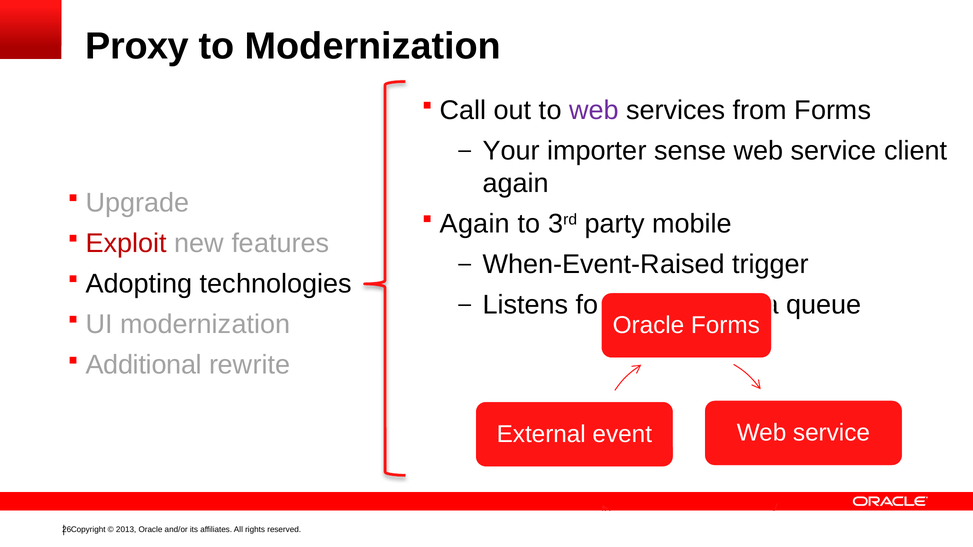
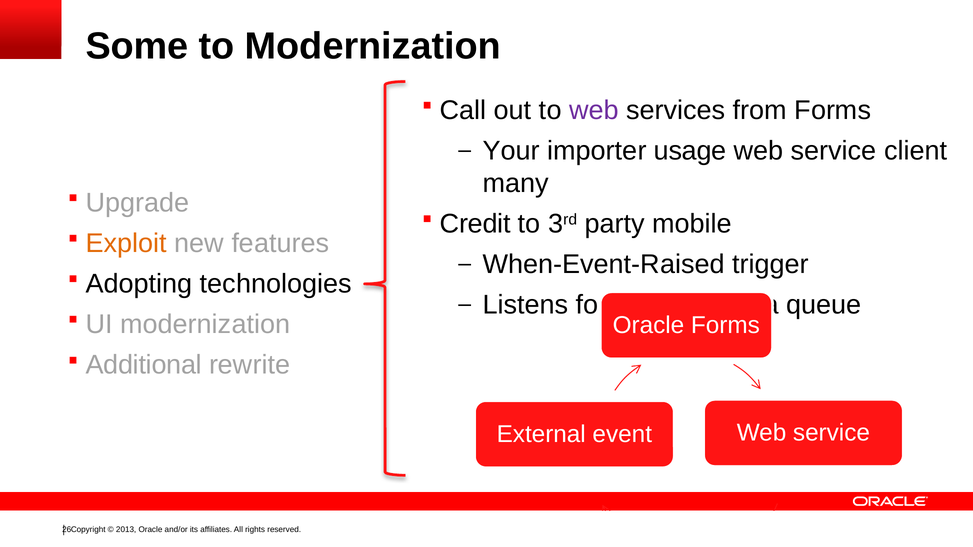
Proxy: Proxy -> Some
sense: sense -> usage
again at (516, 183): again -> many
Again at (475, 224): Again -> Credit
Exploit colour: red -> orange
